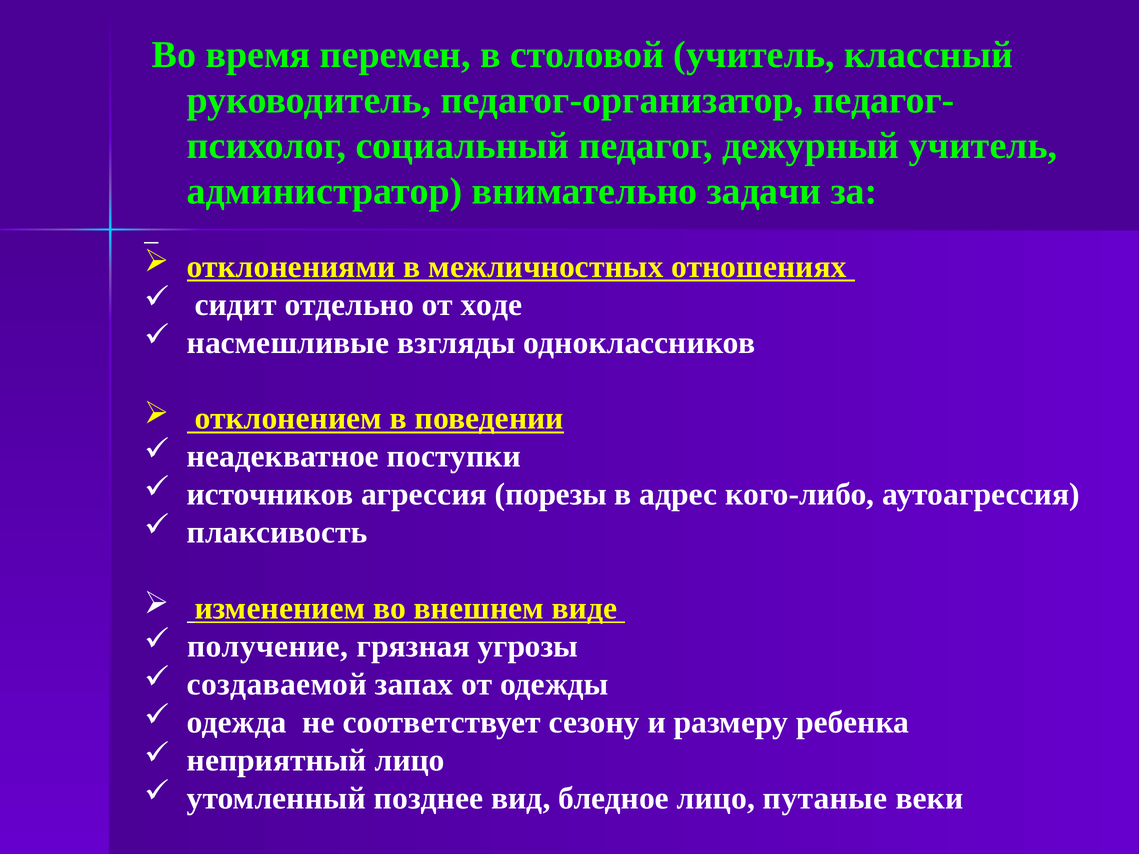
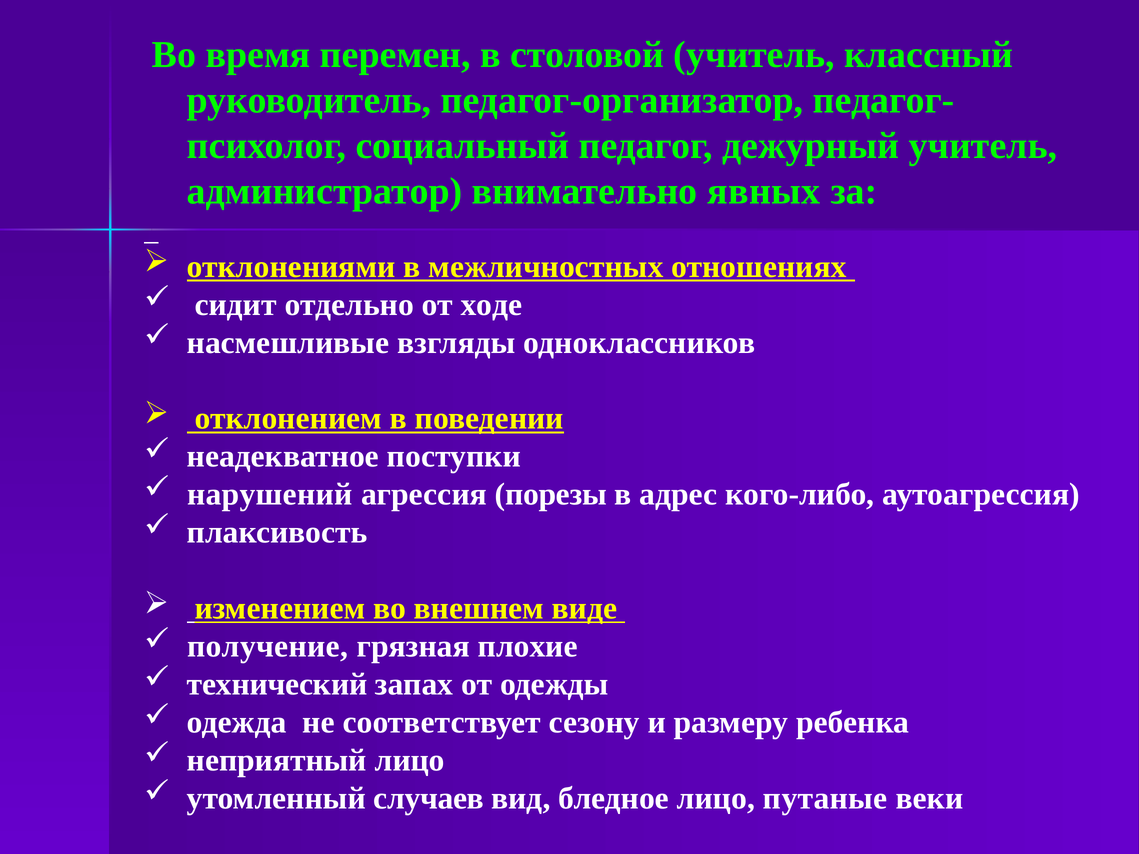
задачи: задачи -> явных
источников: источников -> нарушений
угрозы: угрозы -> плохие
создаваемой: создаваемой -> технический
позднее: позднее -> случаев
